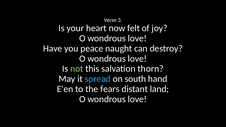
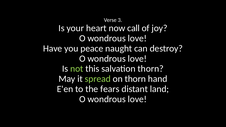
felt: felt -> call
spread colour: light blue -> light green
on south: south -> thorn
